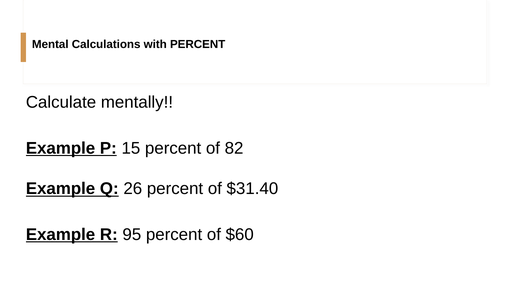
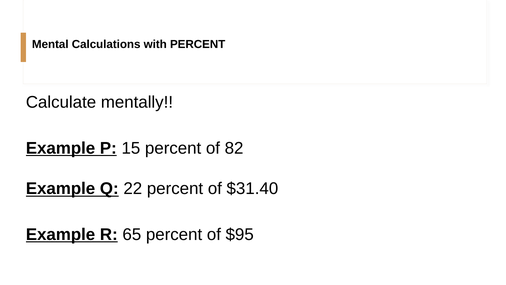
26: 26 -> 22
95: 95 -> 65
$60: $60 -> $95
